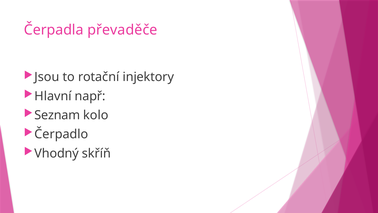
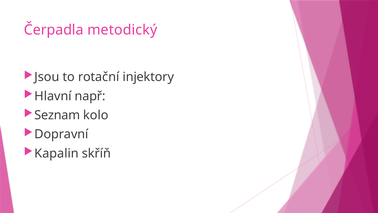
převaděče: převaděče -> metodický
Čerpadlo: Čerpadlo -> Dopravní
Vhodný: Vhodný -> Kapalin
